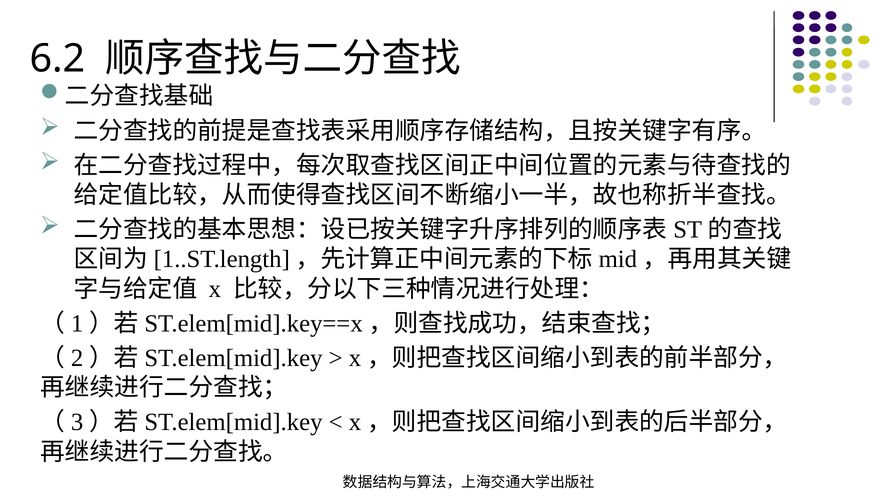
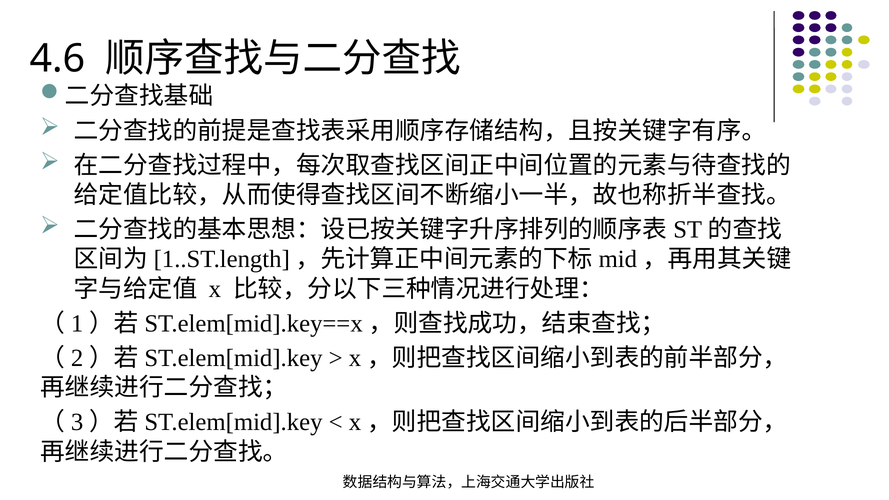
6.2: 6.2 -> 4.6
